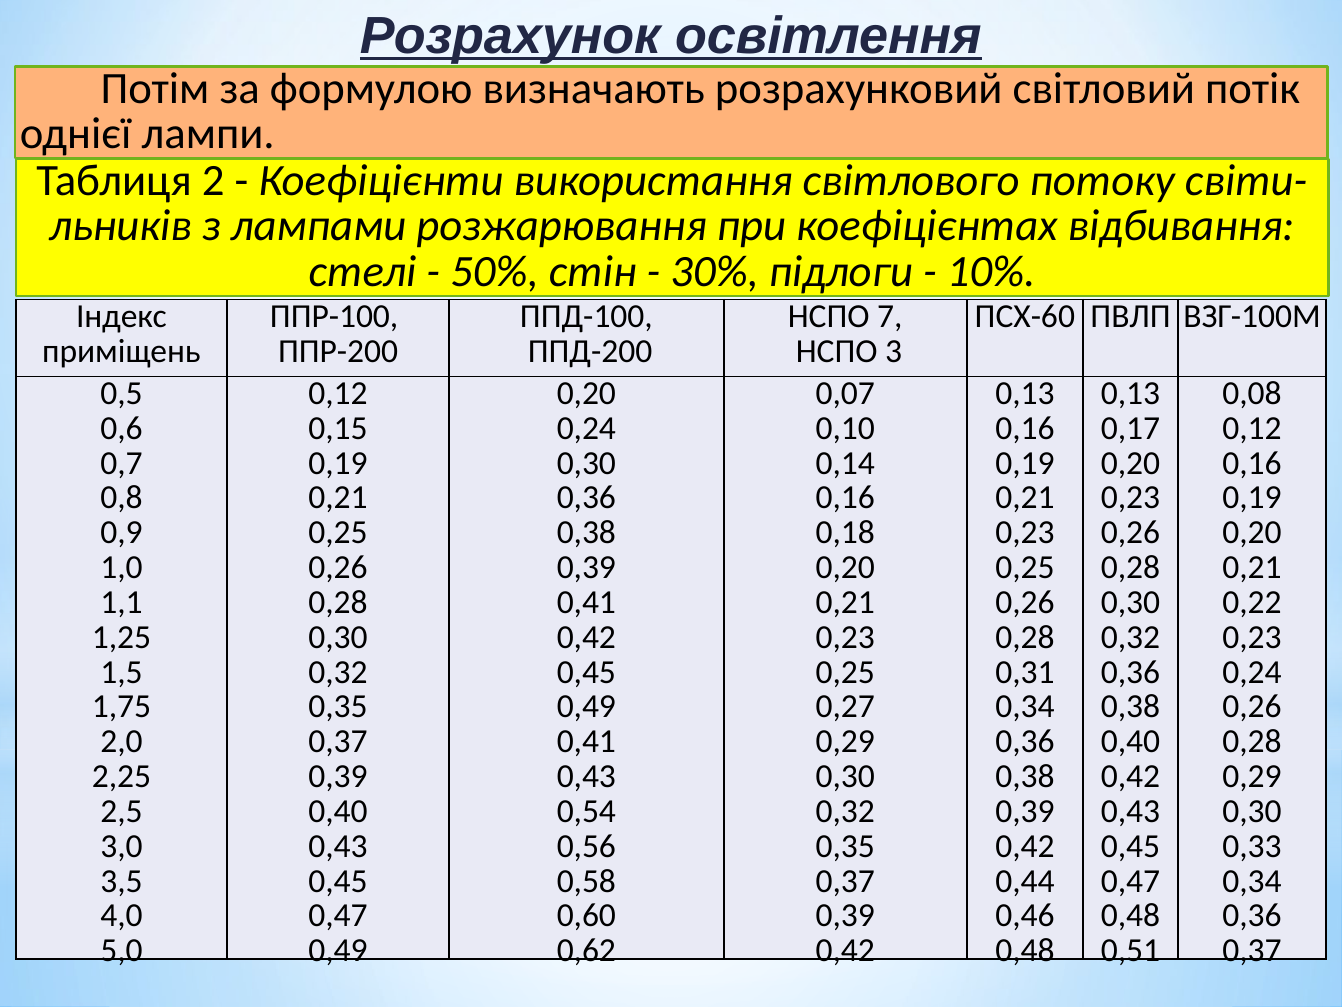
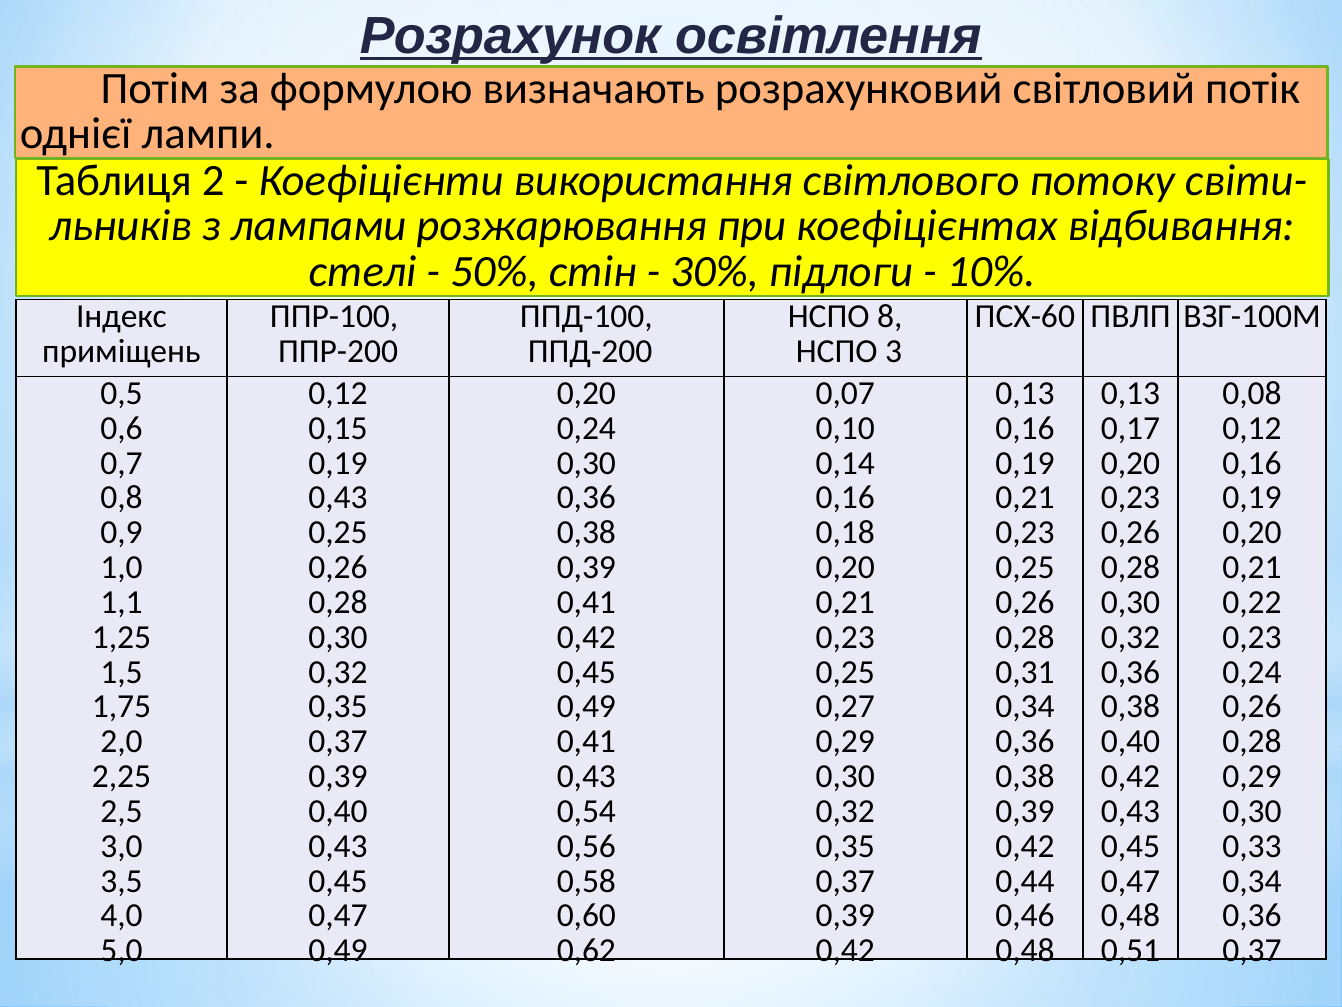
7: 7 -> 8
0,21 at (338, 498): 0,21 -> 0,43
